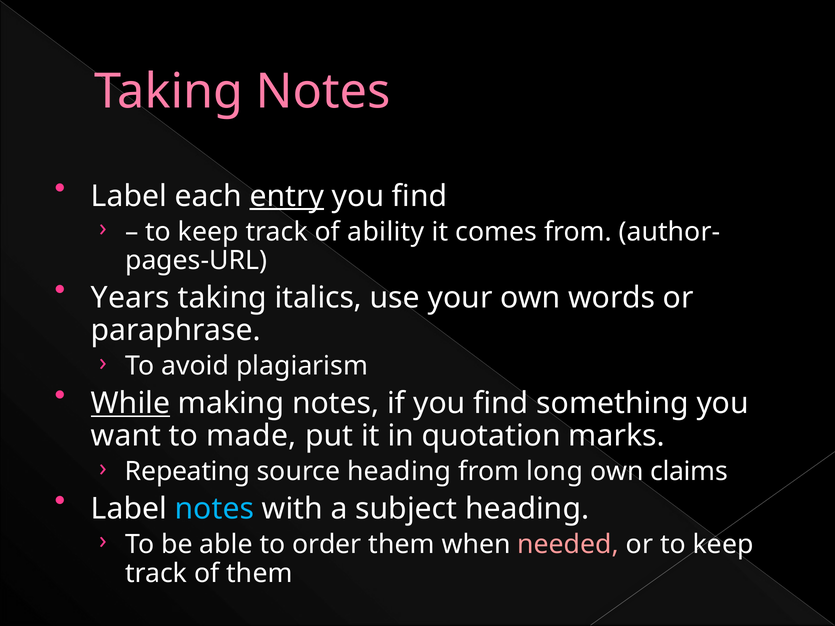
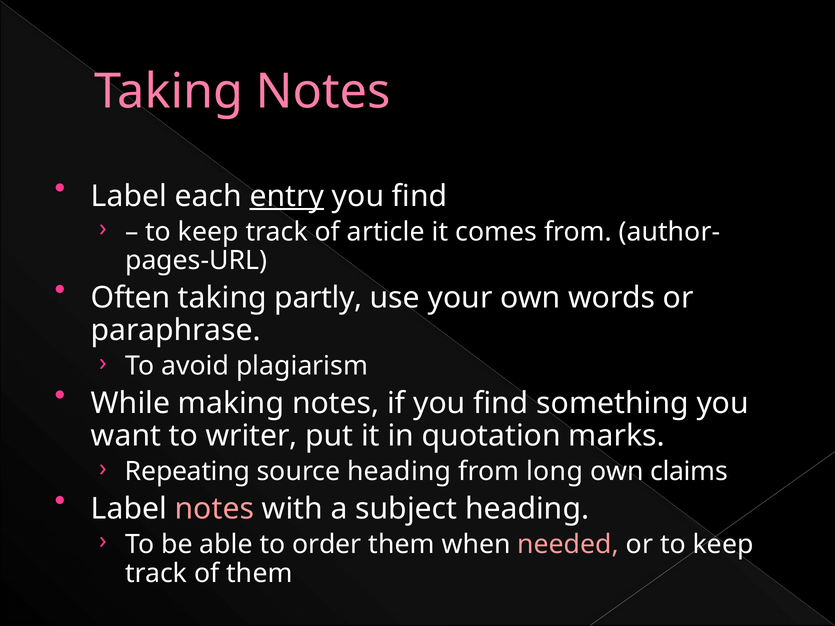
ability: ability -> article
Years: Years -> Often
italics: italics -> partly
While underline: present -> none
made: made -> writer
notes at (214, 509) colour: light blue -> pink
